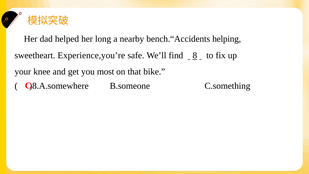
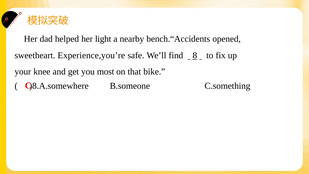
long: long -> light
helping: helping -> opened
